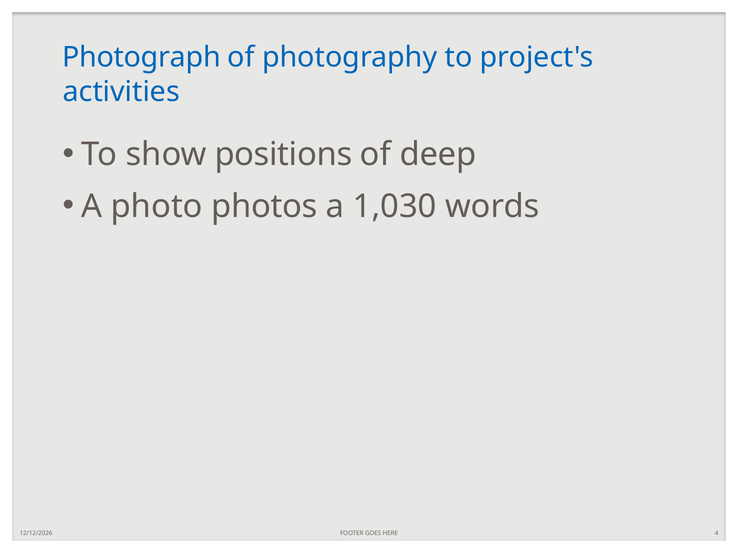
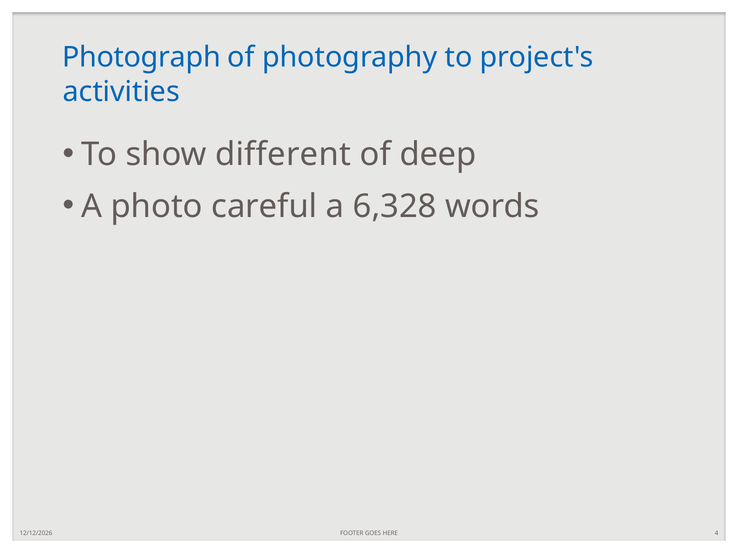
positions: positions -> different
photos: photos -> careful
1,030: 1,030 -> 6,328
